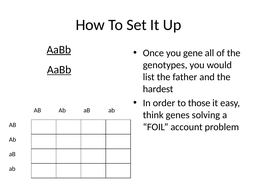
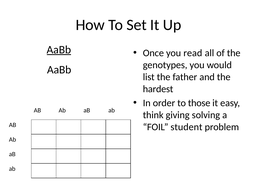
gene: gene -> read
AaBb at (59, 70) underline: present -> none
genes: genes -> giving
account: account -> student
